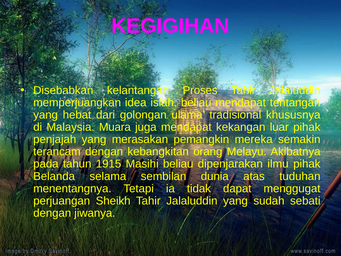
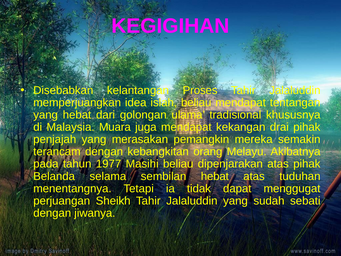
luar: luar -> drai
1915: 1915 -> 1977
dipenjarakan ilmu: ilmu -> atas
sembilan dunia: dunia -> hebat
